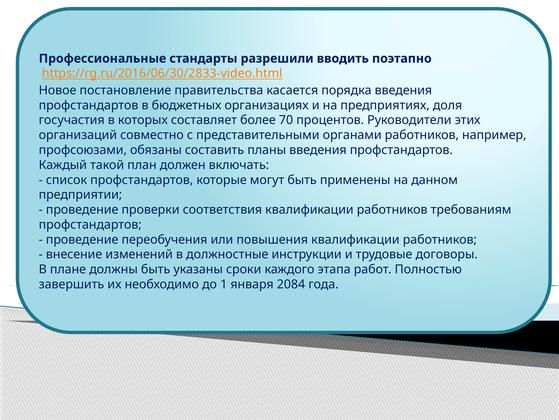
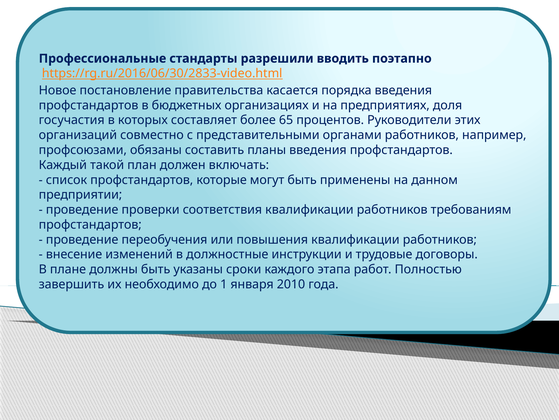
70: 70 -> 65
2084: 2084 -> 2010
